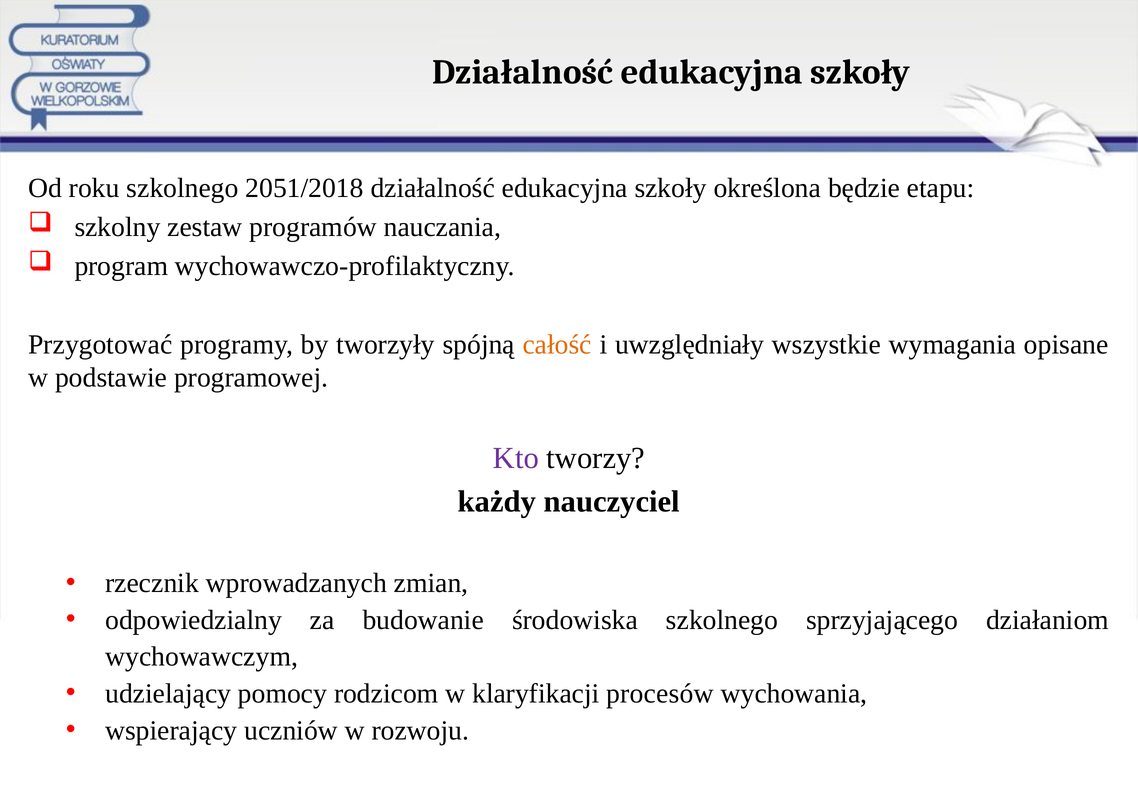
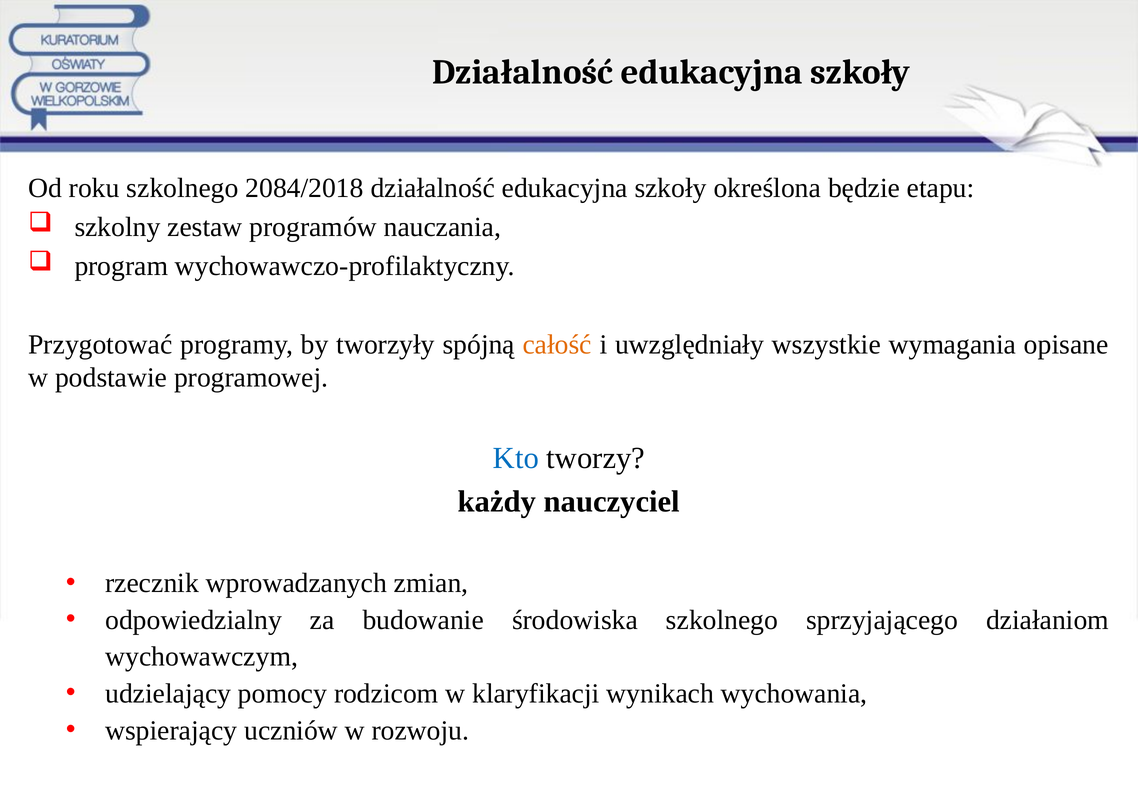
2051/2018: 2051/2018 -> 2084/2018
Kto colour: purple -> blue
procesów: procesów -> wynikach
